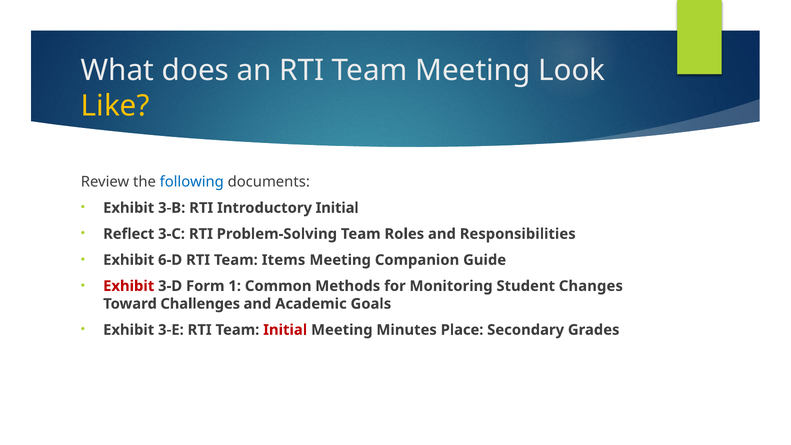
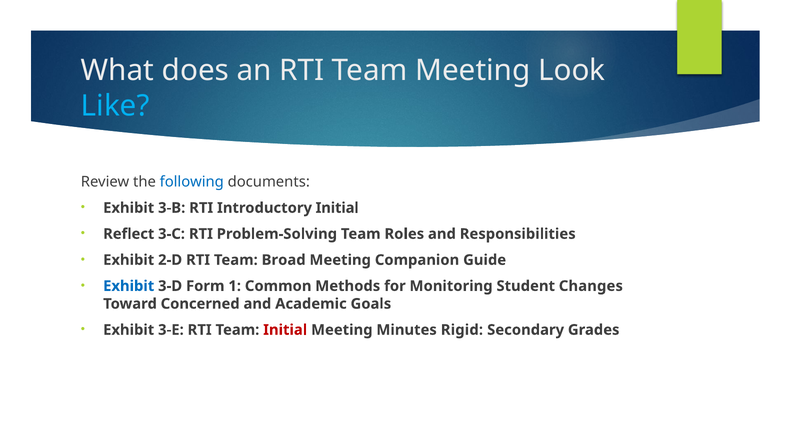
Like colour: yellow -> light blue
6-D: 6-D -> 2-D
Items: Items -> Broad
Exhibit at (129, 286) colour: red -> blue
Challenges: Challenges -> Concerned
Place: Place -> Rigid
